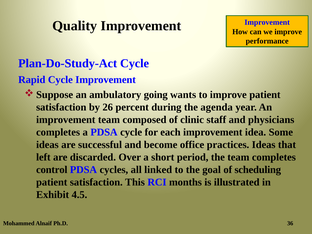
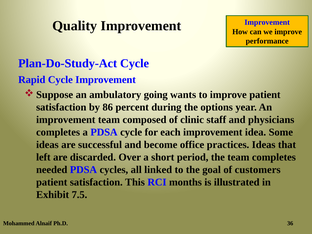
26: 26 -> 86
agenda: agenda -> options
control: control -> needed
scheduling: scheduling -> customers
4.5: 4.5 -> 7.5
